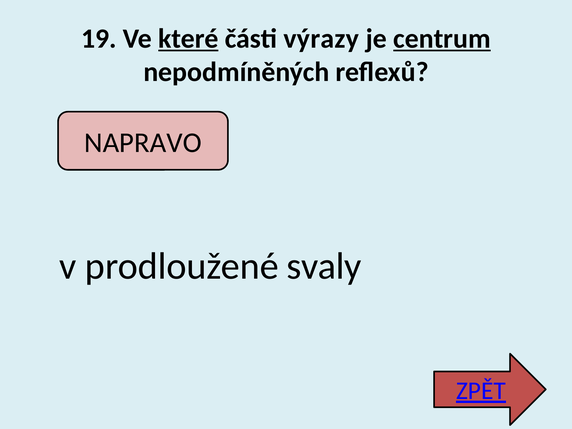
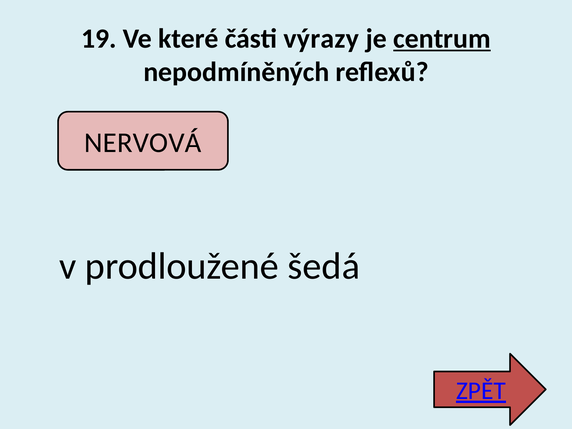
které underline: present -> none
NAPRAVO: NAPRAVO -> NERVOVÁ
svaly: svaly -> šedá
